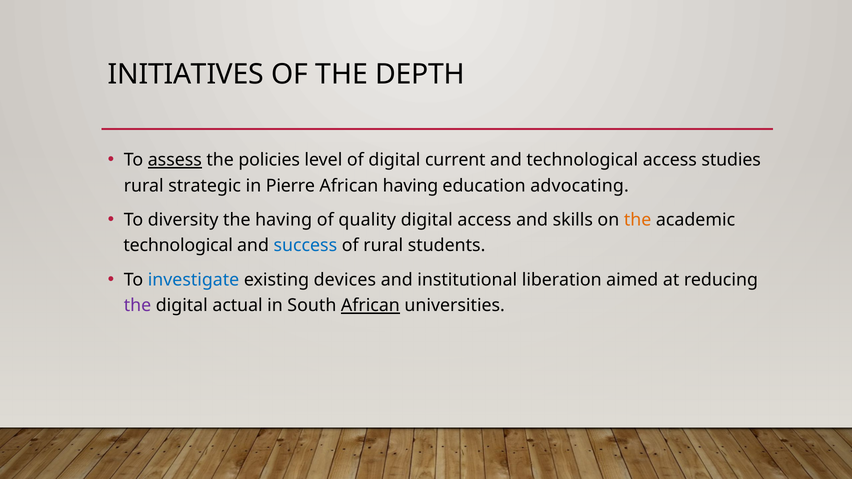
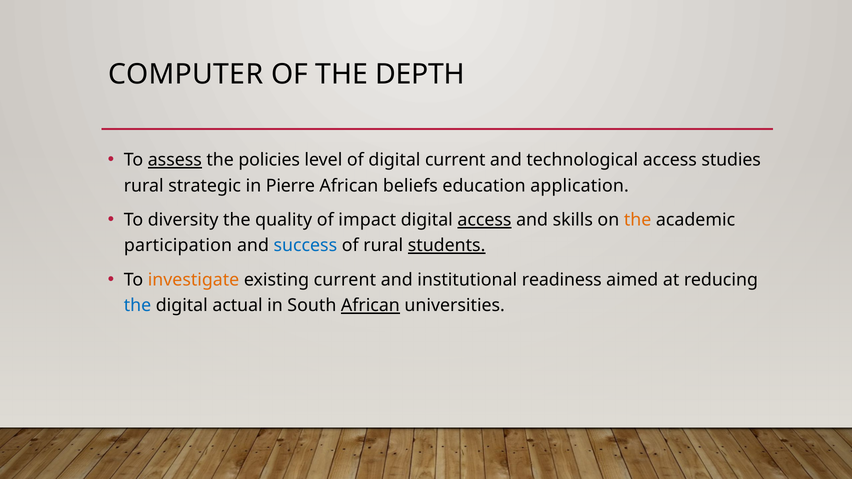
INITIATIVES: INITIATIVES -> COMPUTER
African having: having -> beliefs
advocating: advocating -> application
the having: having -> quality
quality: quality -> impact
access at (484, 220) underline: none -> present
technological at (178, 246): technological -> participation
students underline: none -> present
investigate colour: blue -> orange
existing devices: devices -> current
liberation: liberation -> readiness
the at (137, 306) colour: purple -> blue
